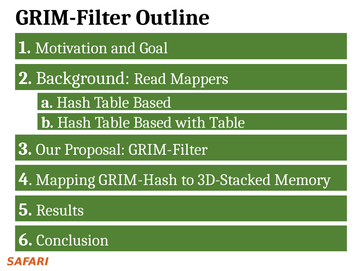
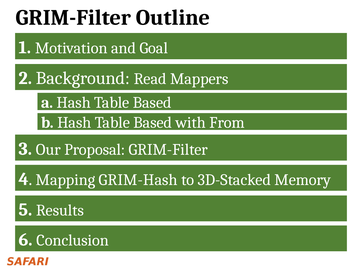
with Table: Table -> From
